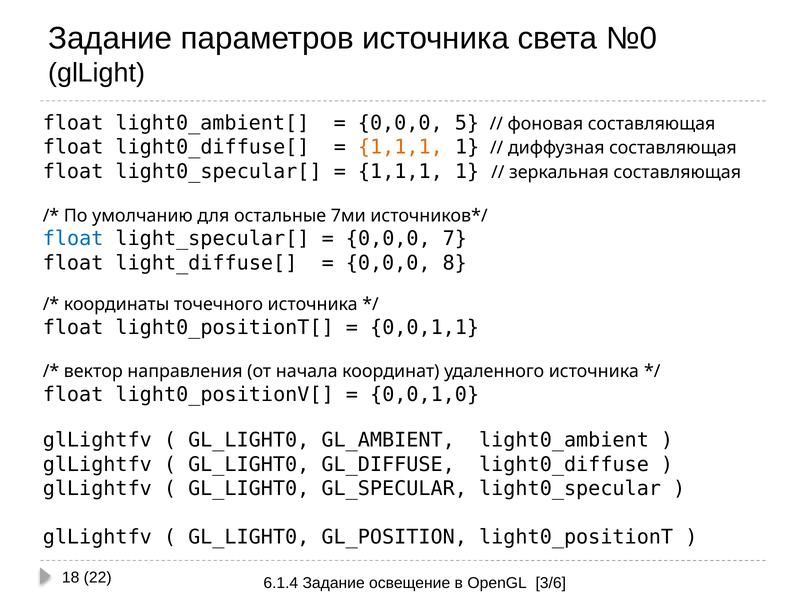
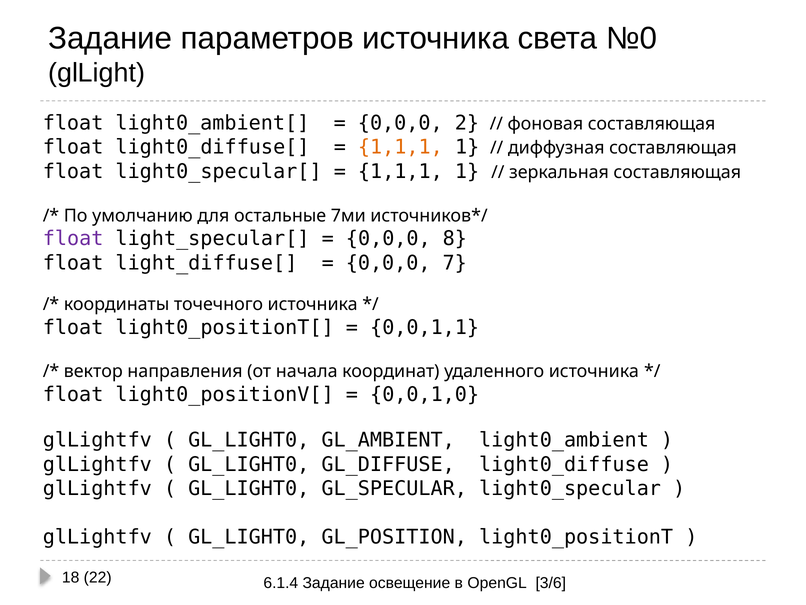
5: 5 -> 2
float at (73, 238) colour: blue -> purple
7: 7 -> 8
8: 8 -> 7
